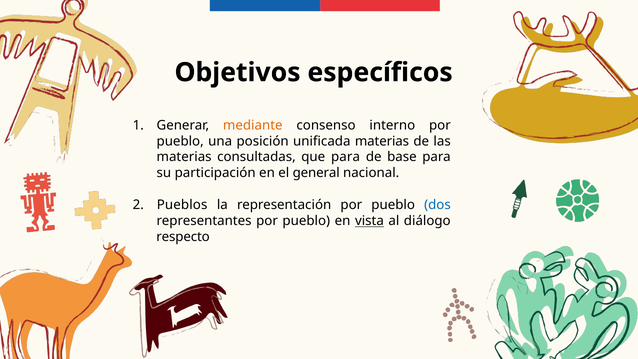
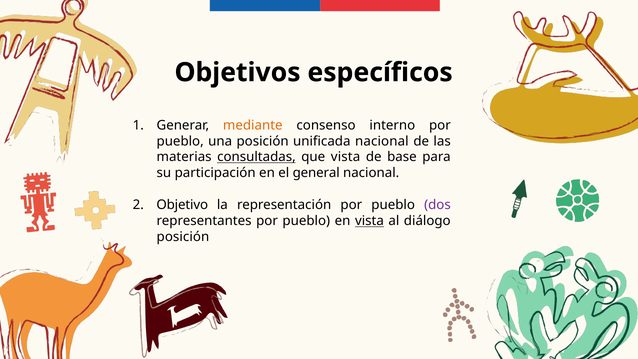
unificada materias: materias -> nacional
consultadas underline: none -> present
que para: para -> vista
Pueblos: Pueblos -> Objetivo
dos colour: blue -> purple
respecto at (183, 237): respecto -> posición
